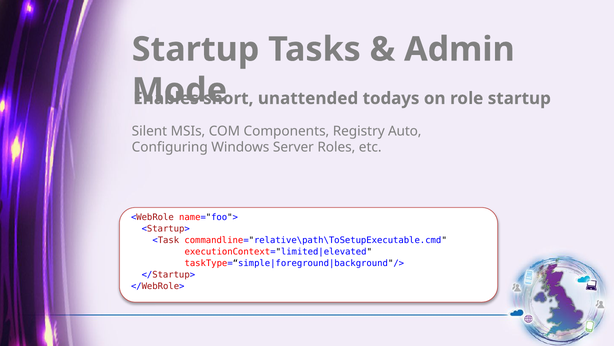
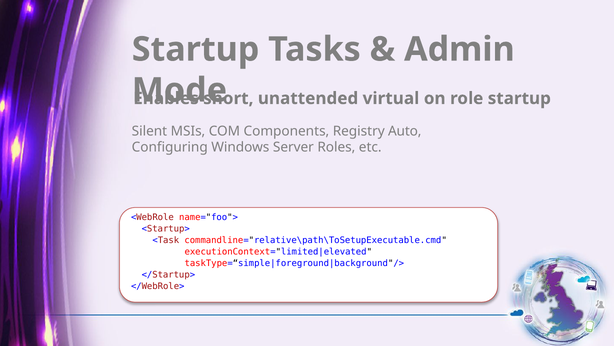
todays: todays -> virtual
